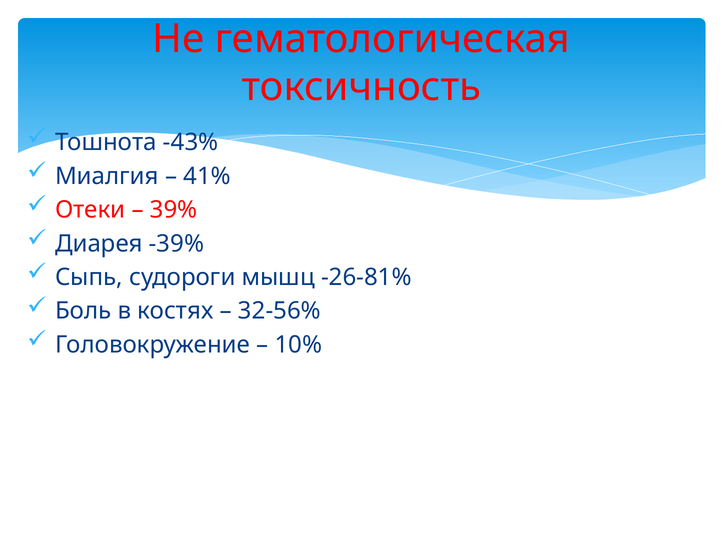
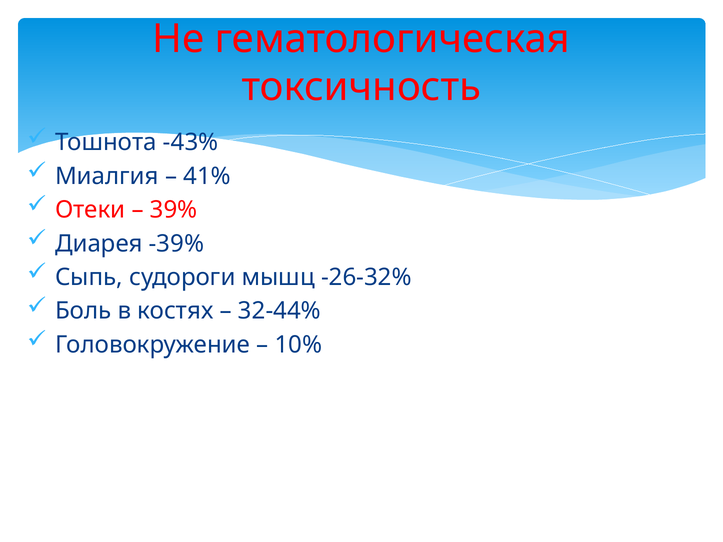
-26-81%: -26-81% -> -26-32%
32-56%: 32-56% -> 32-44%
